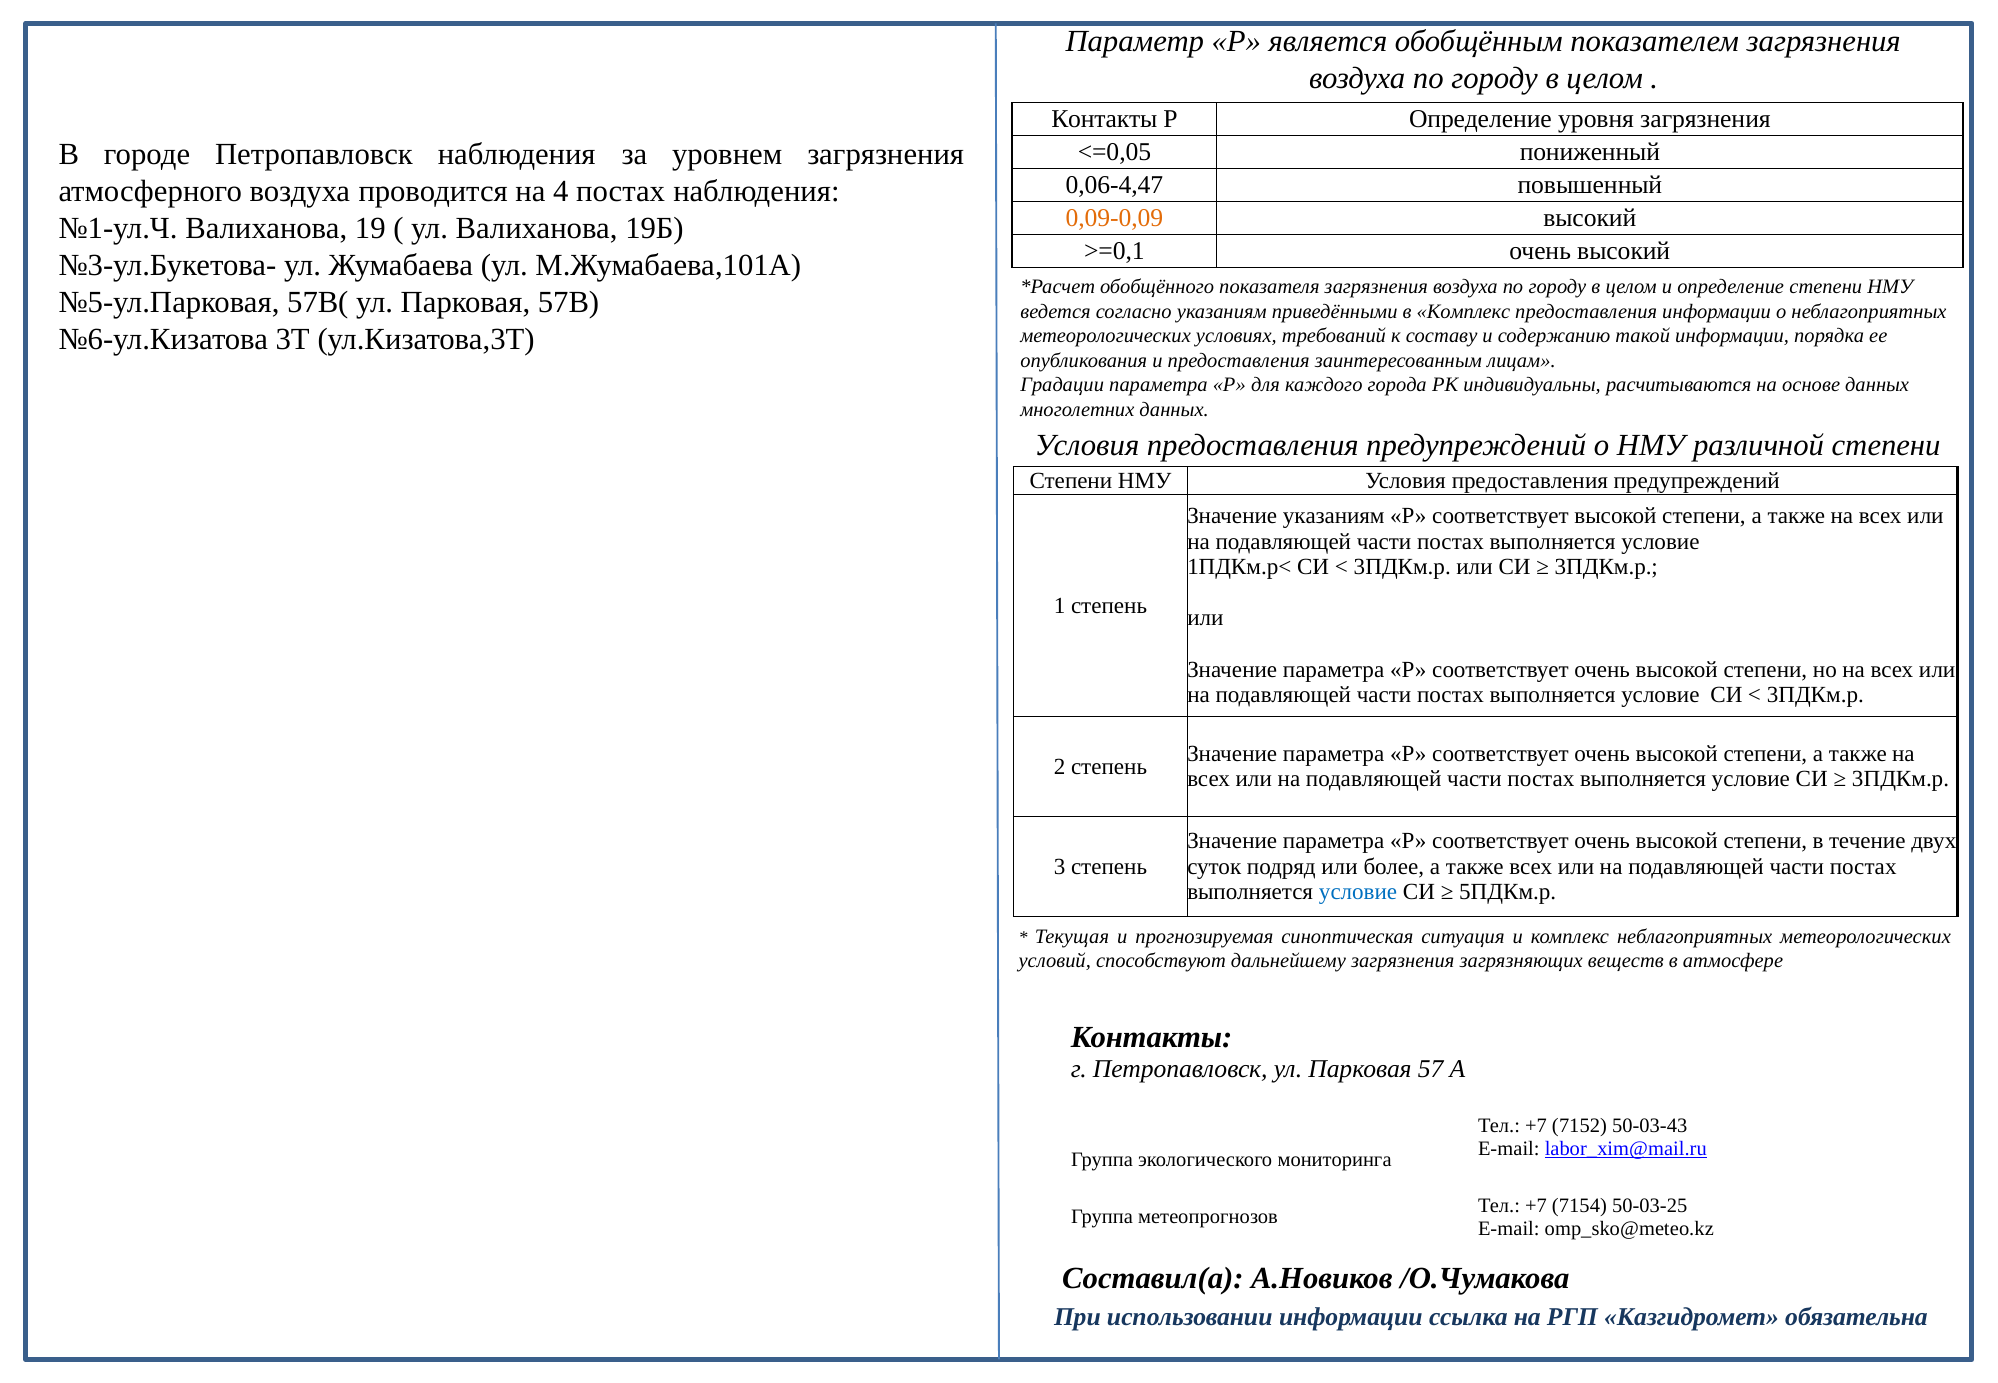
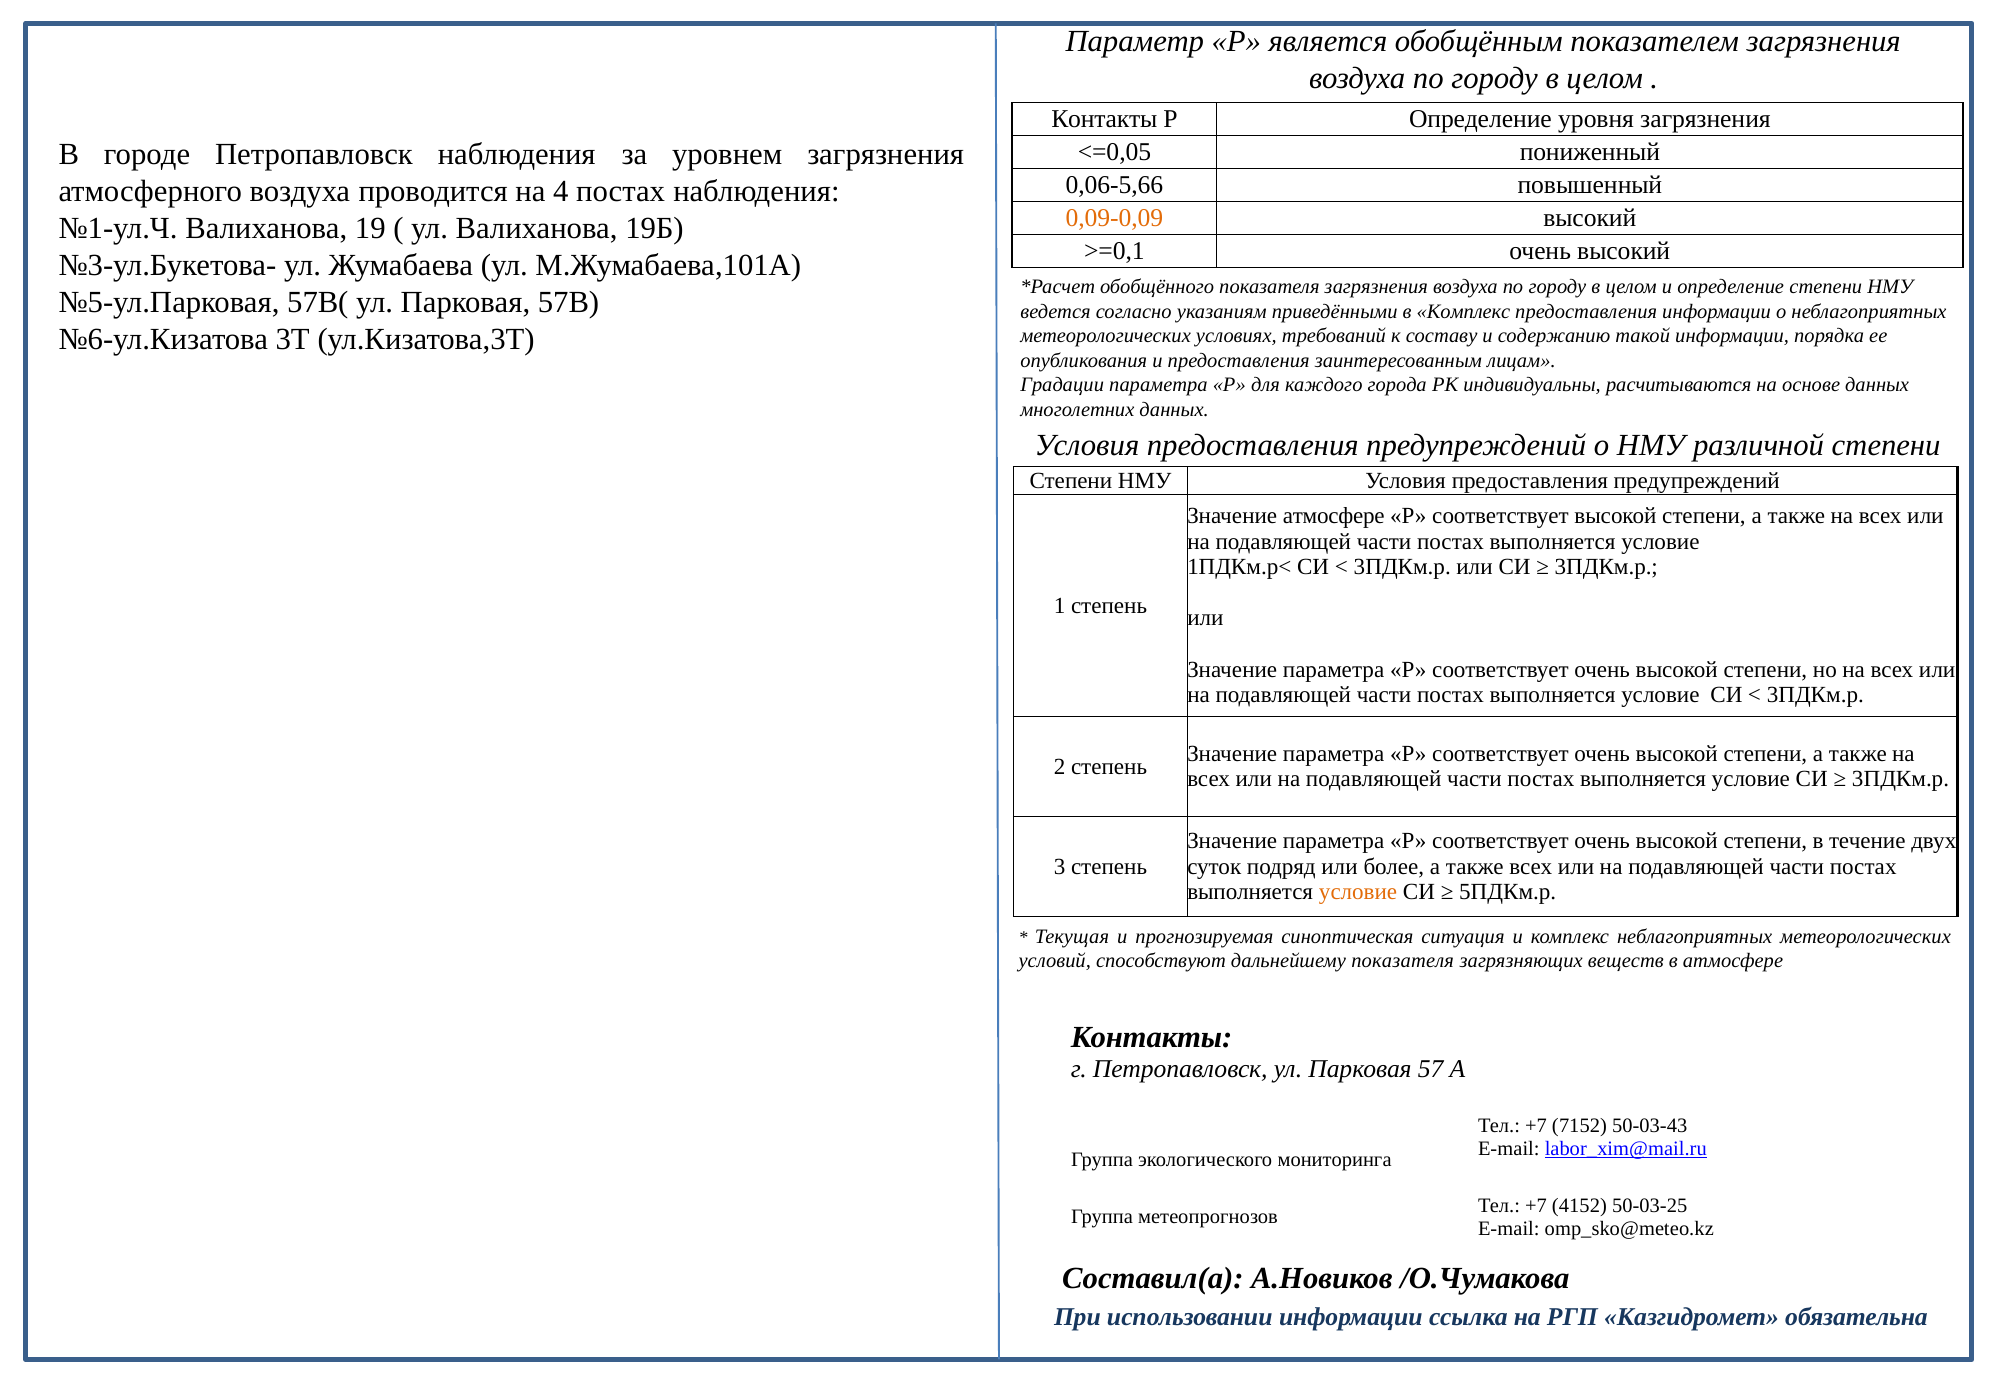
0,06-4,47: 0,06-4,47 -> 0,06-5,66
Значение указаниям: указаниям -> атмосфере
условие at (1358, 892) colour: blue -> orange
дальнейшему загрязнения: загрязнения -> показателя
7154: 7154 -> 4152
